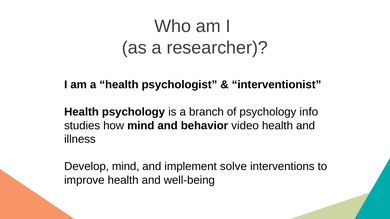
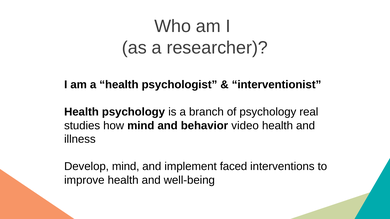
info: info -> real
solve: solve -> faced
